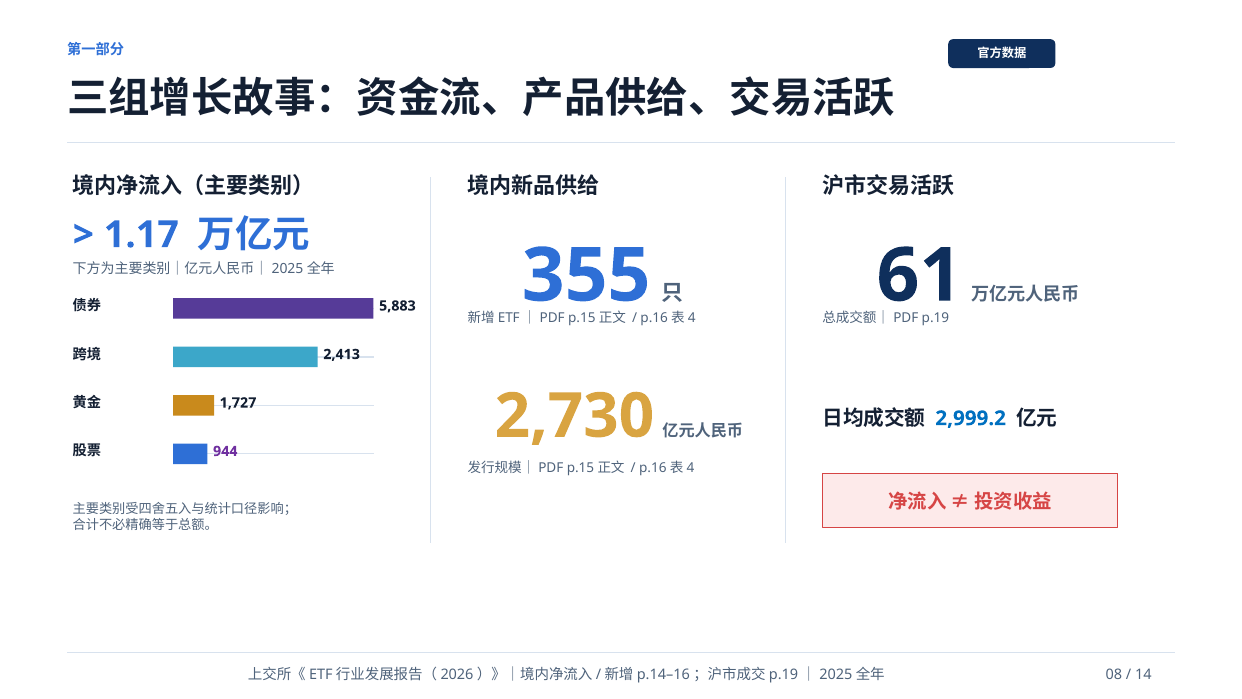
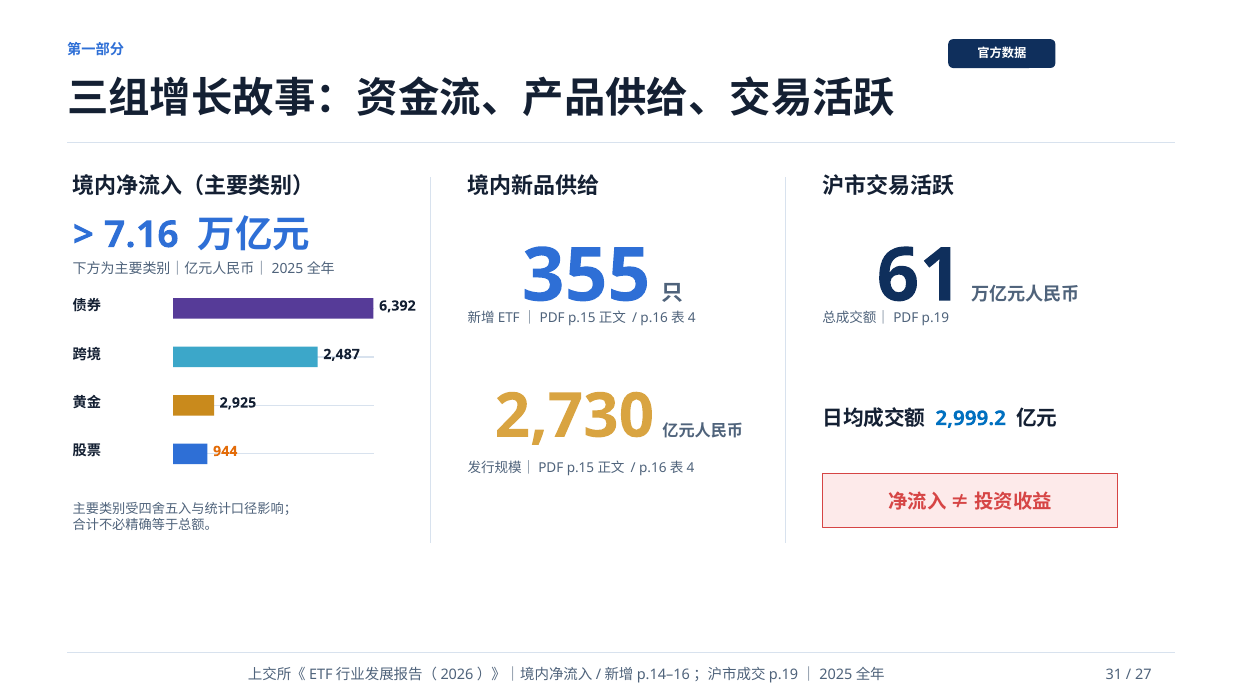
1.17: 1.17 -> 7.16
5,883: 5,883 -> 6,392
2,413: 2,413 -> 2,487
1,727: 1,727 -> 2,925
944 colour: purple -> orange
08: 08 -> 31
14: 14 -> 27
